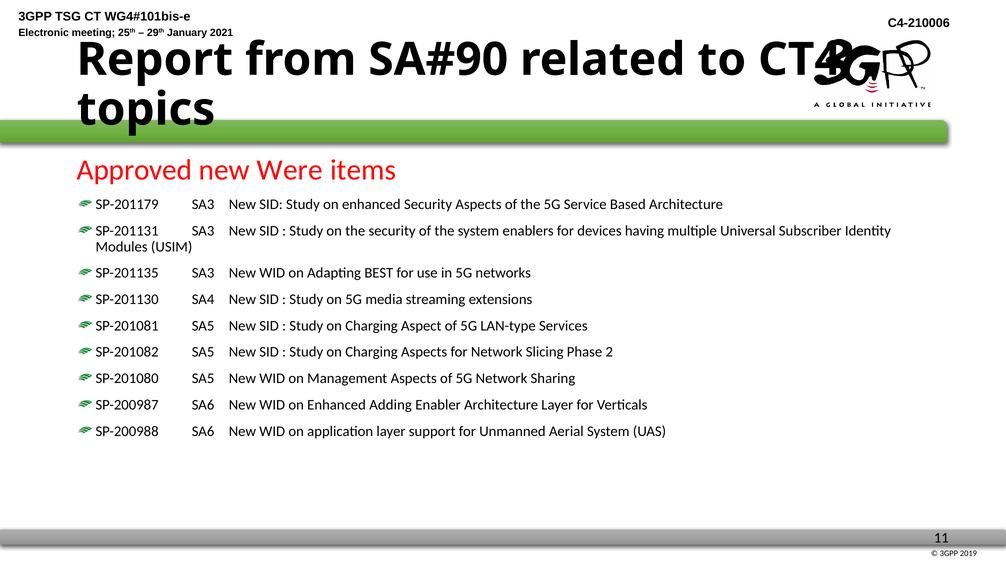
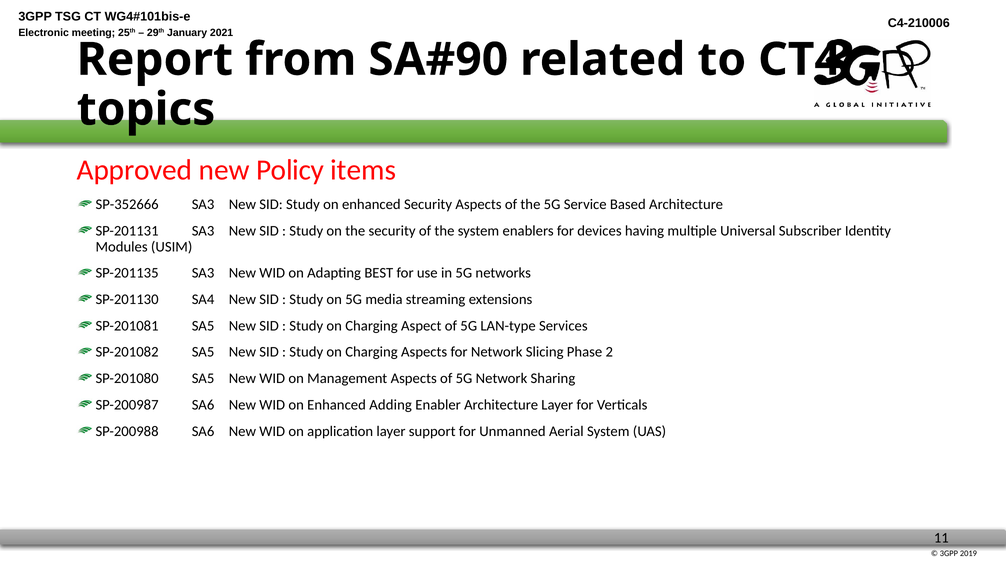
Were: Were -> Policy
SP-201179: SP-201179 -> SP-352666
